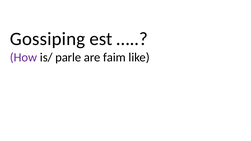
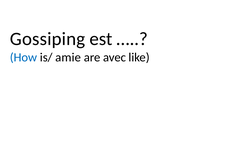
How colour: purple -> blue
parle: parle -> amie
faim: faim -> avec
